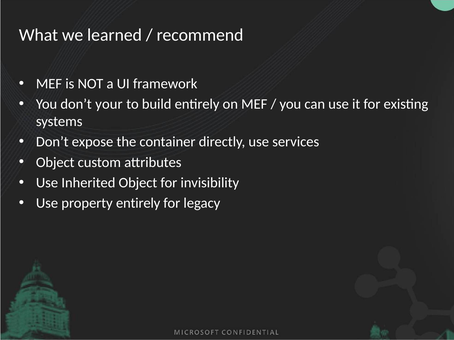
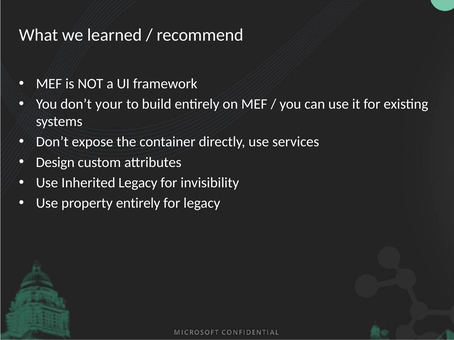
Object at (55, 162): Object -> Design
Inherited Object: Object -> Legacy
